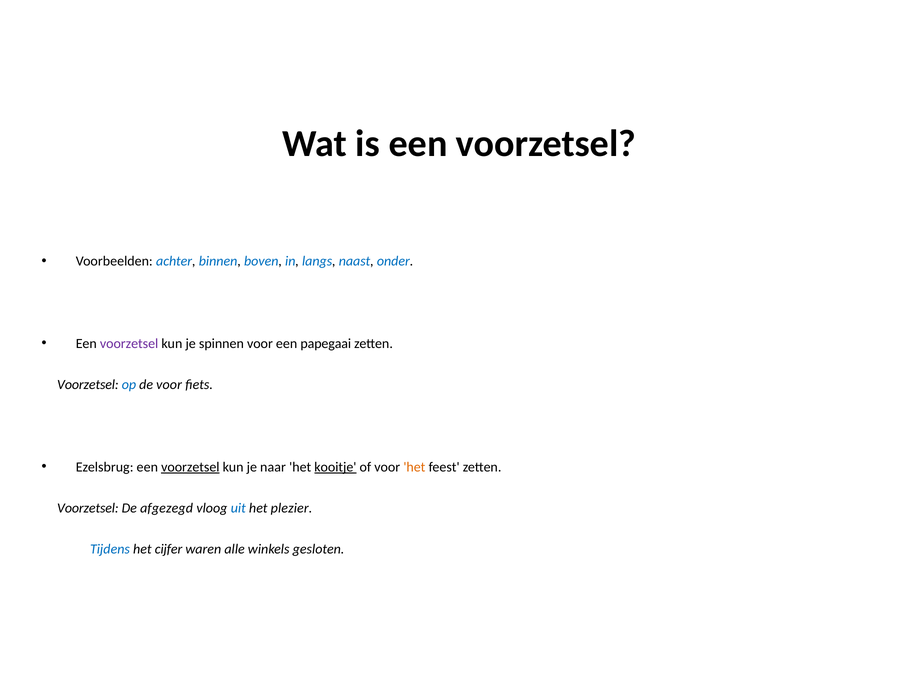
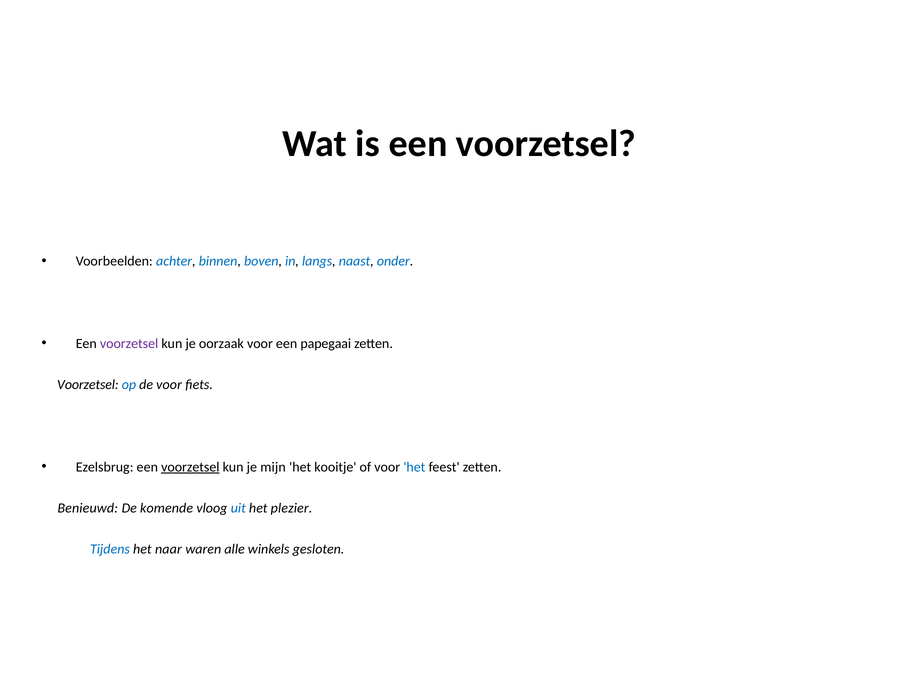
spinnen: spinnen -> oorzaak
naar: naar -> mijn
kooitje underline: present -> none
het at (414, 467) colour: orange -> blue
Voorzetsel at (88, 508): Voorzetsel -> Benieuwd
afgezegd: afgezegd -> komende
cijfer: cijfer -> naar
